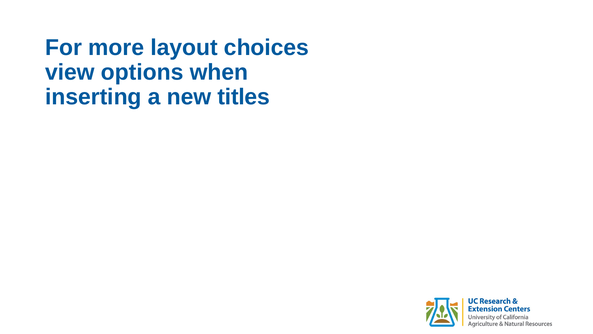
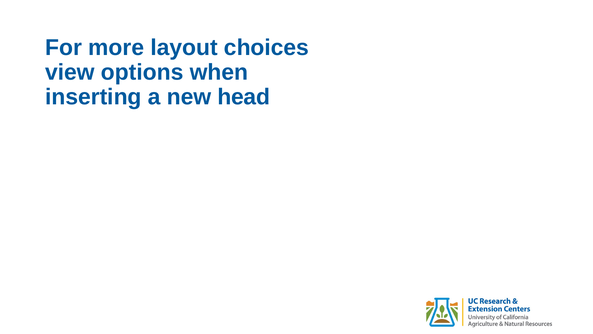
titles: titles -> head
